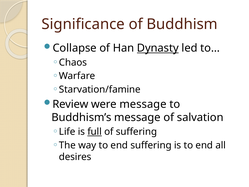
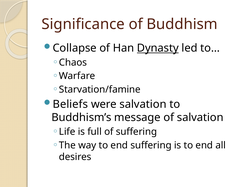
Review: Review -> Beliefs
were message: message -> salvation
full underline: present -> none
